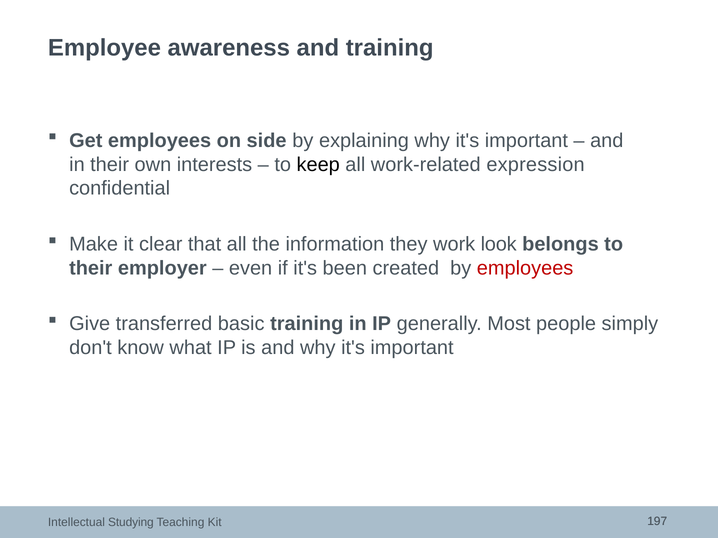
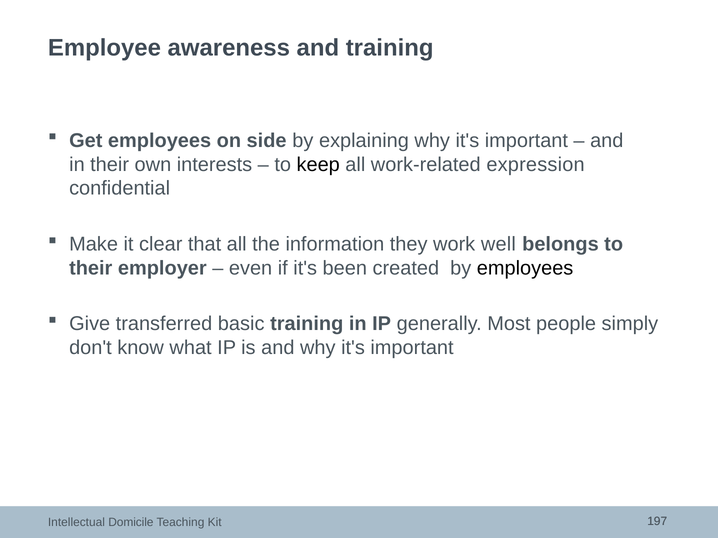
look: look -> well
employees at (525, 268) colour: red -> black
Studying: Studying -> Domicile
